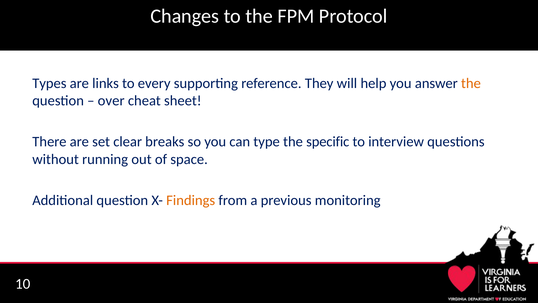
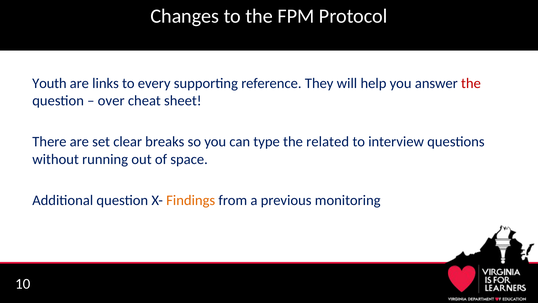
Types: Types -> Youth
the at (471, 83) colour: orange -> red
specific: specific -> related
